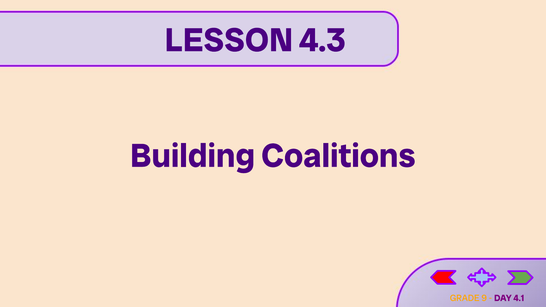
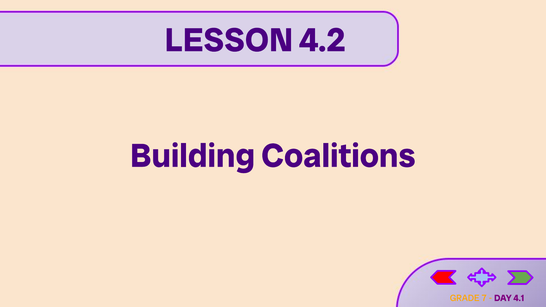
4.3: 4.3 -> 4.2
9: 9 -> 7
